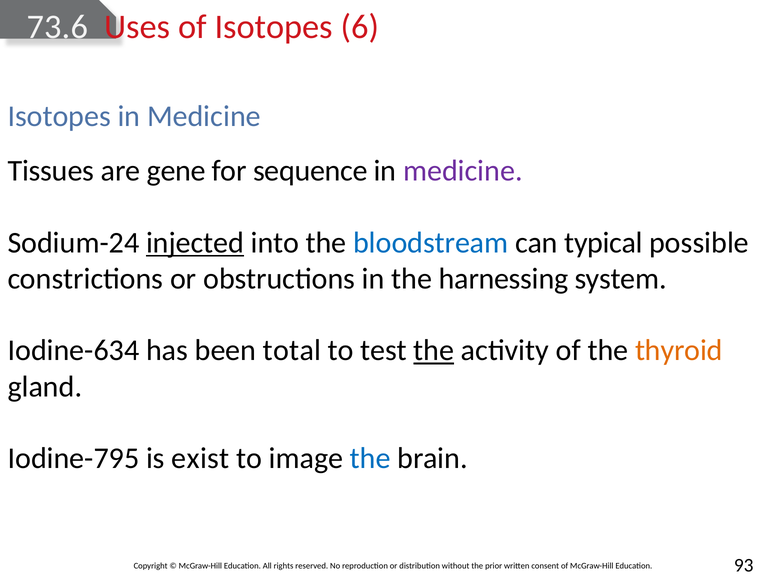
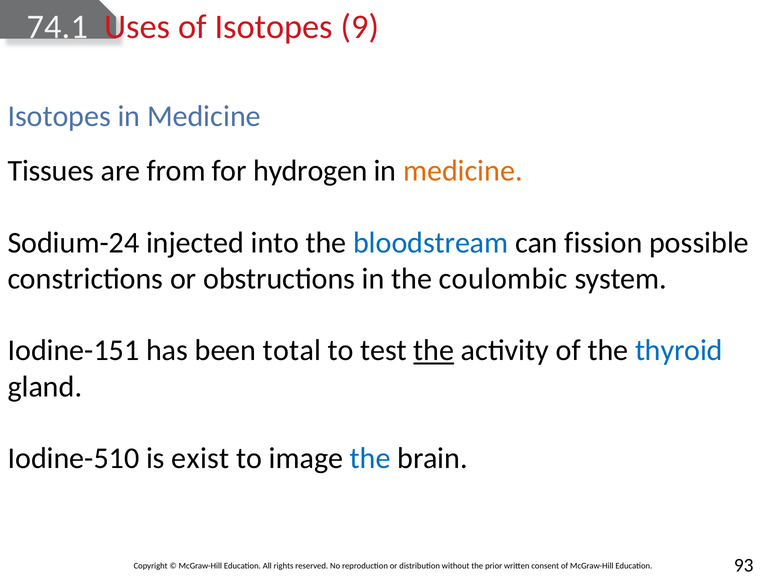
73.6: 73.6 -> 74.1
6: 6 -> 9
gene: gene -> from
sequence: sequence -> hydrogen
medicine at (463, 171) colour: purple -> orange
injected underline: present -> none
typical: typical -> fission
harnessing: harnessing -> coulombic
Iodine-634: Iodine-634 -> Iodine-151
thyroid colour: orange -> blue
Iodine-795: Iodine-795 -> Iodine-510
